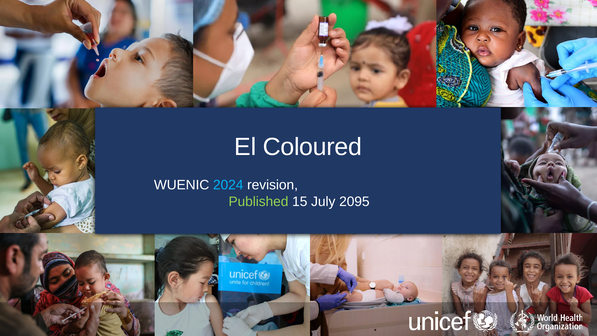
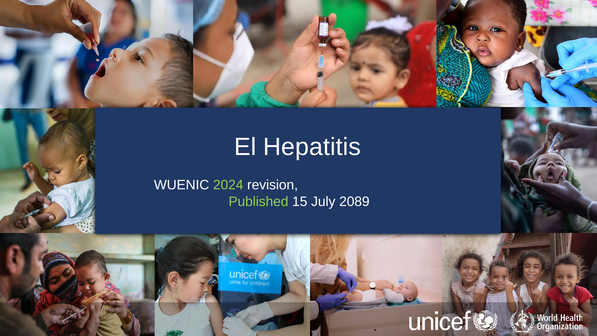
Coloured: Coloured -> Hepatitis
2024 colour: light blue -> light green
2095: 2095 -> 2089
